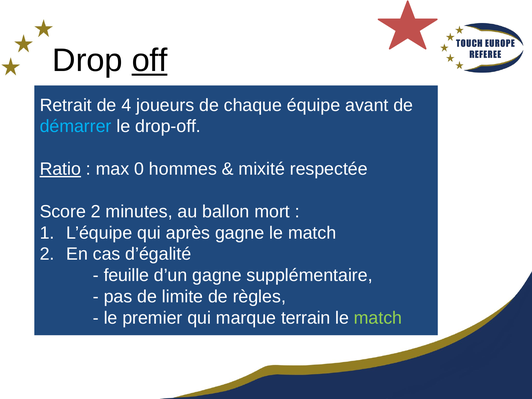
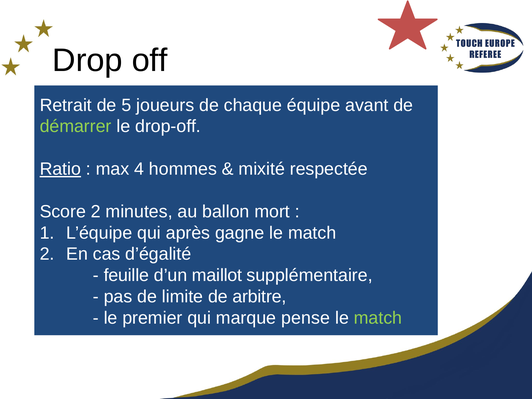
off underline: present -> none
4: 4 -> 5
démarrer colour: light blue -> light green
0: 0 -> 4
d’un gagne: gagne -> maillot
règles: règles -> arbitre
terrain: terrain -> pense
